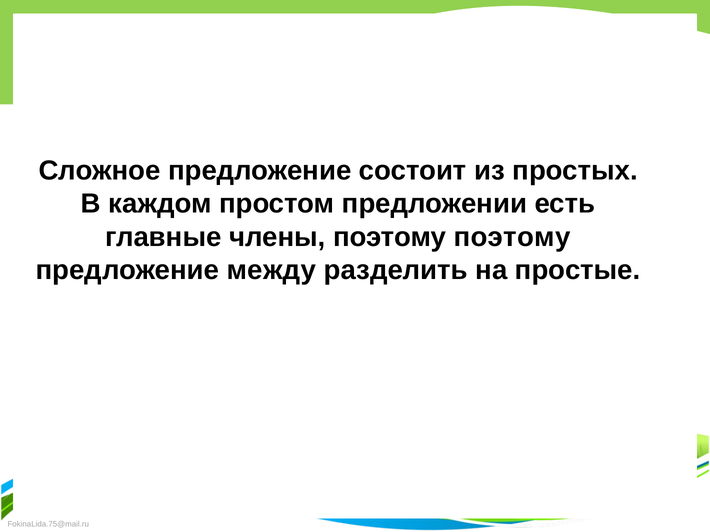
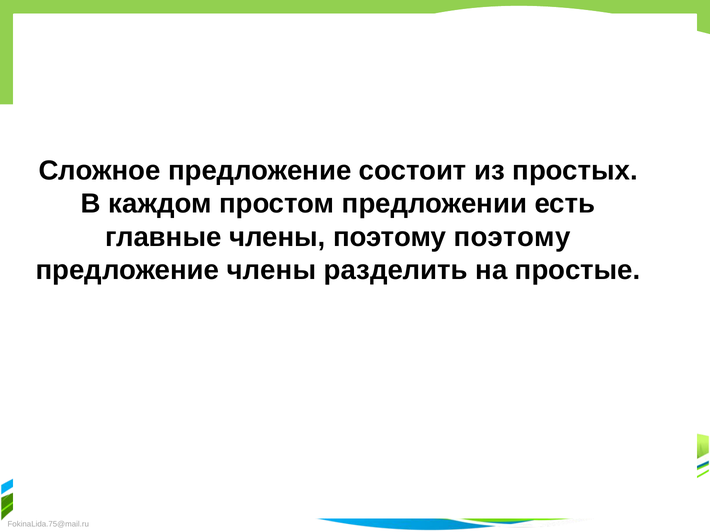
предложение между: между -> члены
